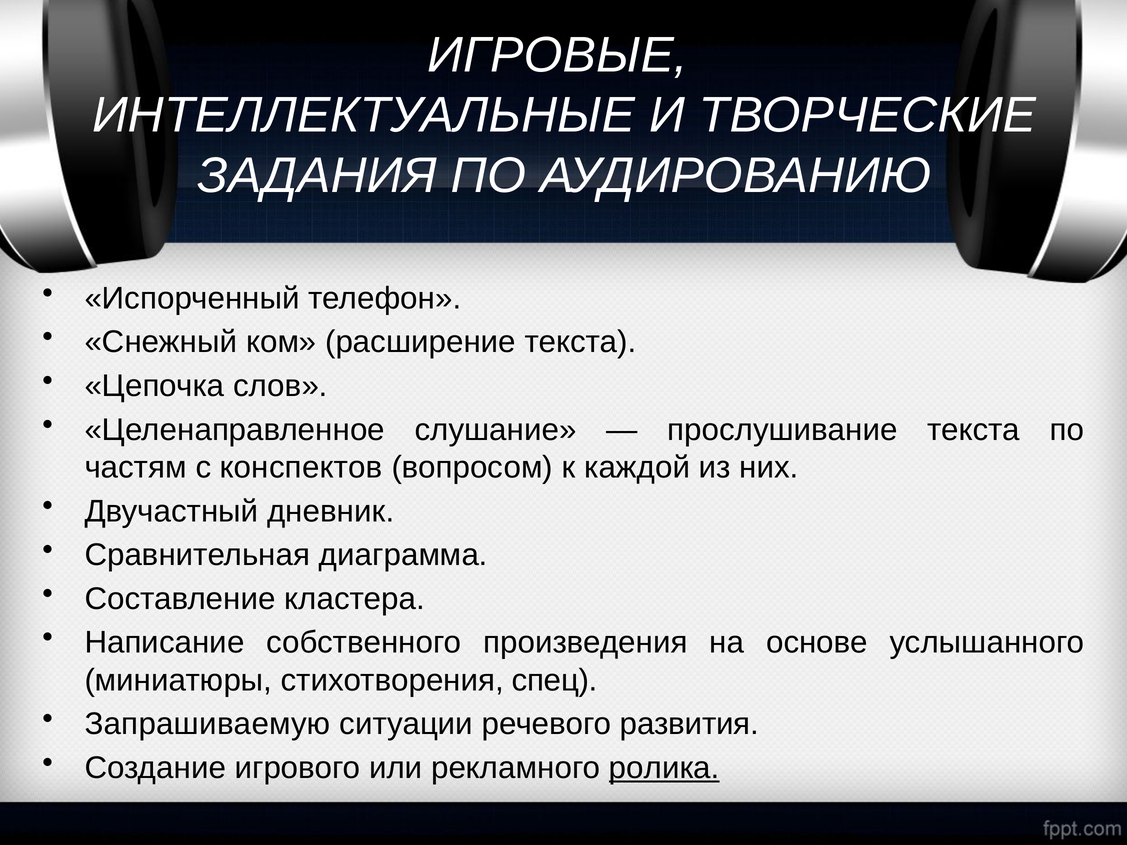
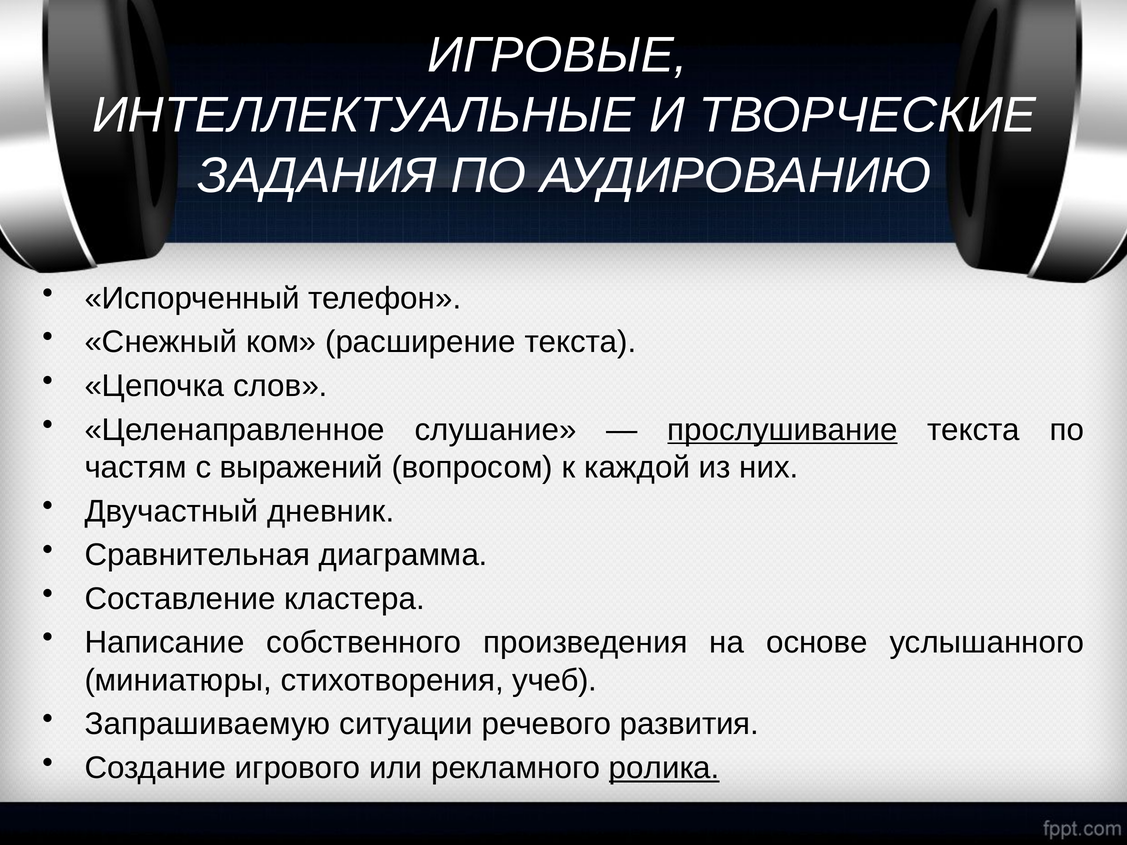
прослушивание underline: none -> present
конспектов: конспектов -> выражений
спец: спец -> учеб
